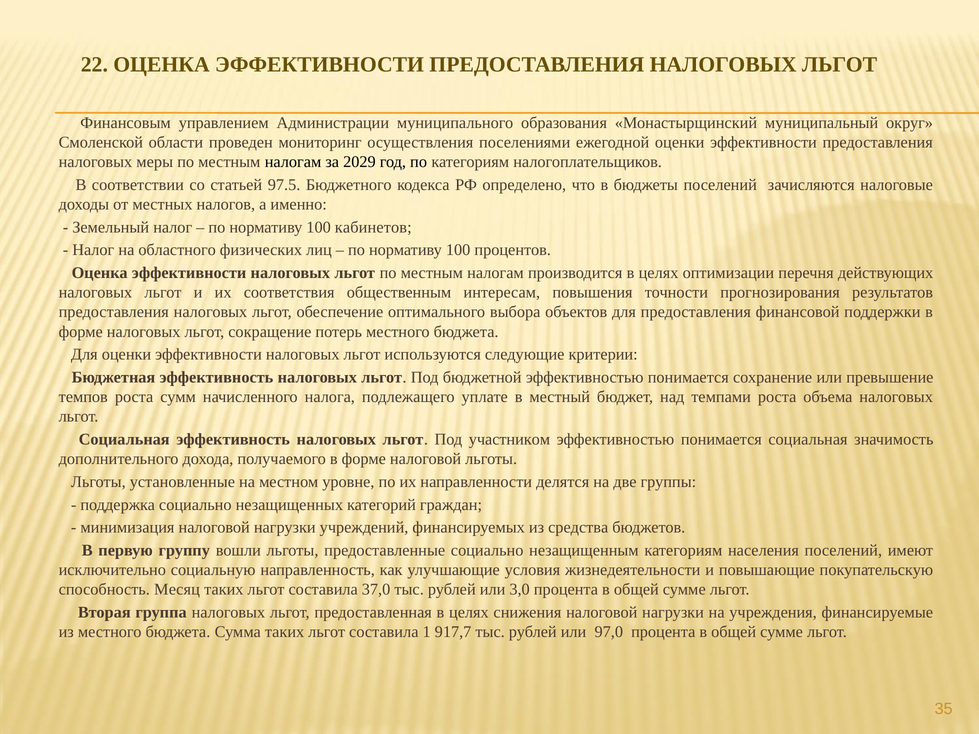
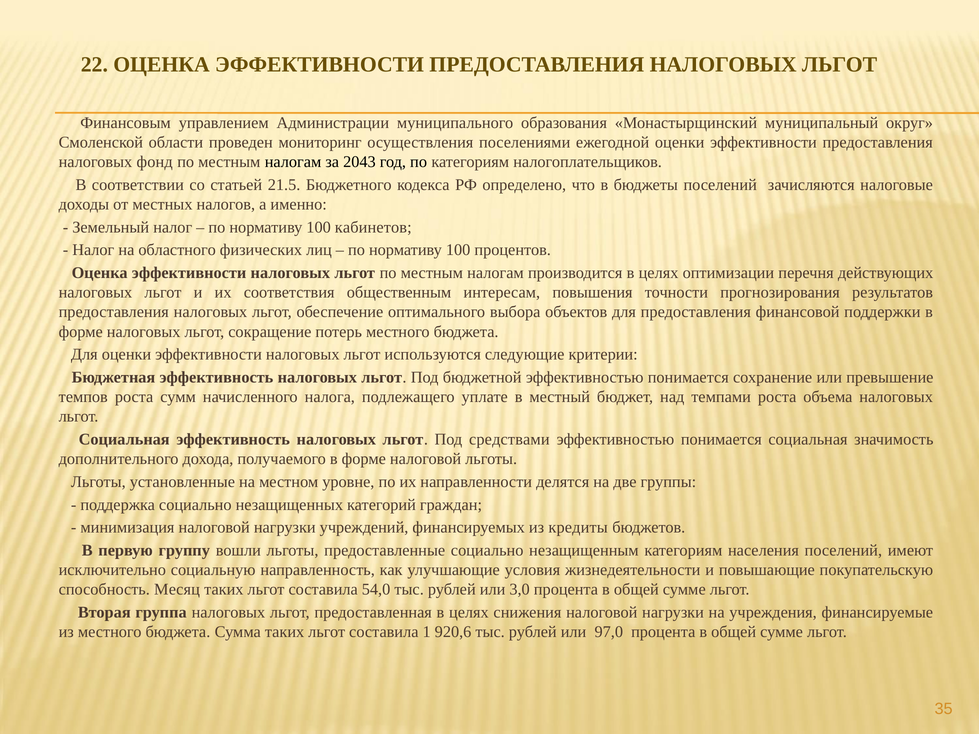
меры: меры -> фонд
2029: 2029 -> 2043
97.5: 97.5 -> 21.5
участником: участником -> средствами
средства: средства -> кредиты
37,0: 37,0 -> 54,0
917,7: 917,7 -> 920,6
